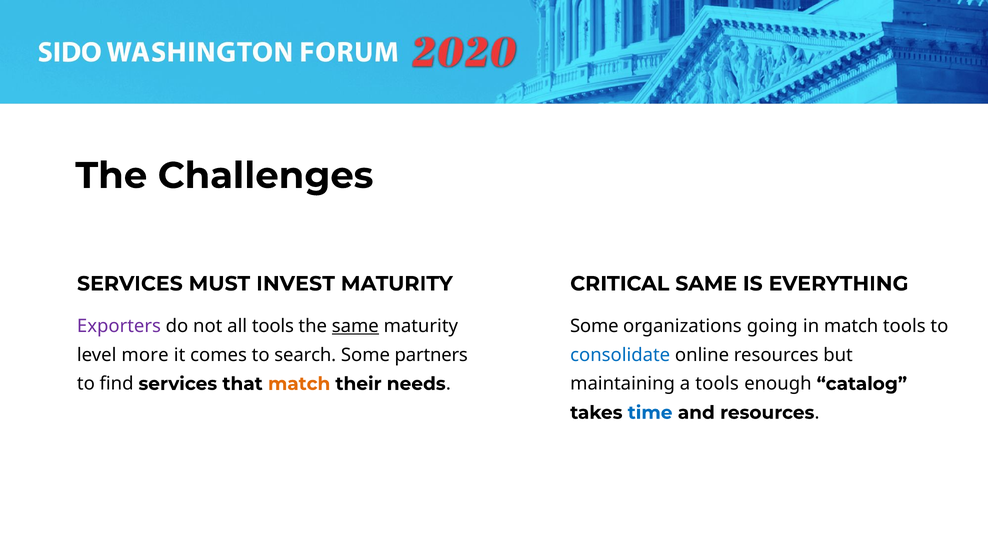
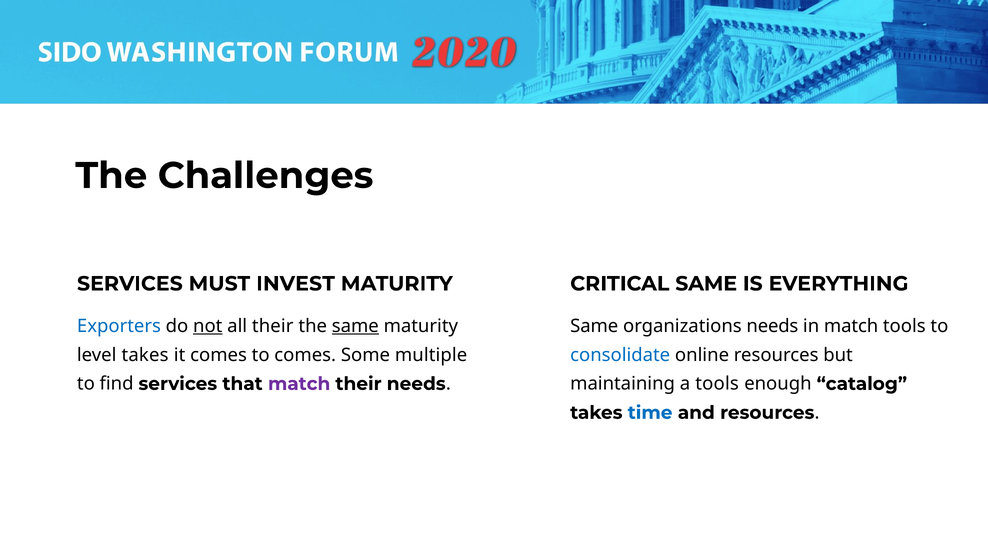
Exporters colour: purple -> blue
not underline: none -> present
all tools: tools -> their
Some at (594, 326): Some -> Same
organizations going: going -> needs
level more: more -> takes
to search: search -> comes
partners: partners -> multiple
match at (299, 384) colour: orange -> purple
